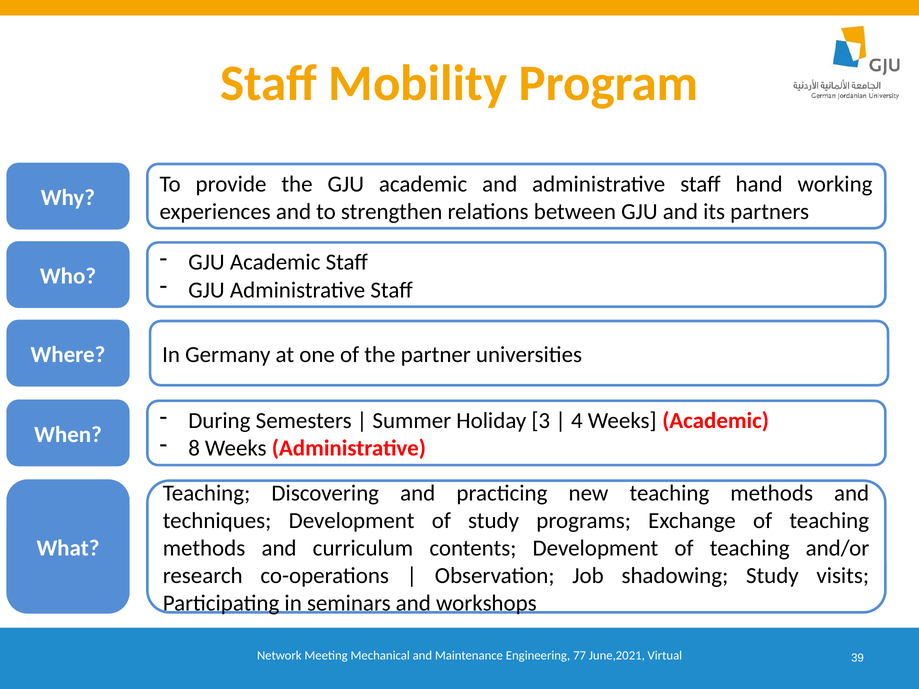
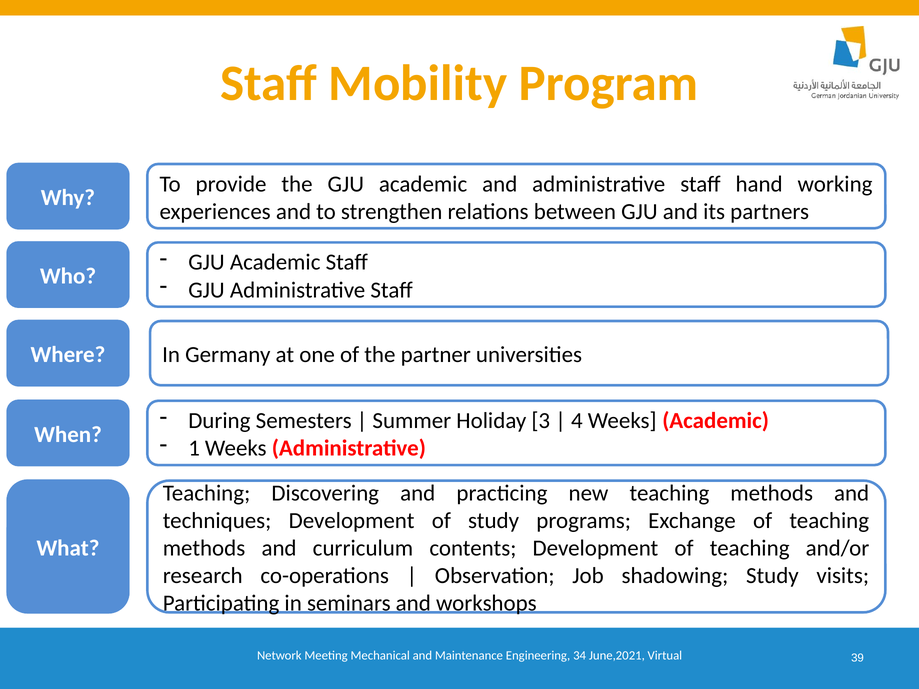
8: 8 -> 1
77: 77 -> 34
